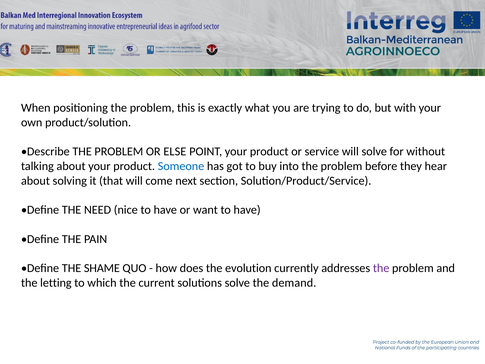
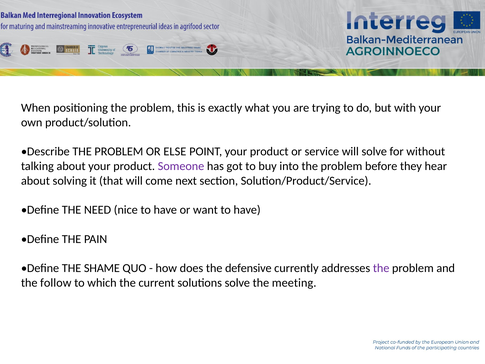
Someone colour: blue -> purple
evolution: evolution -> defensive
letting: letting -> follow
demand: demand -> meeting
